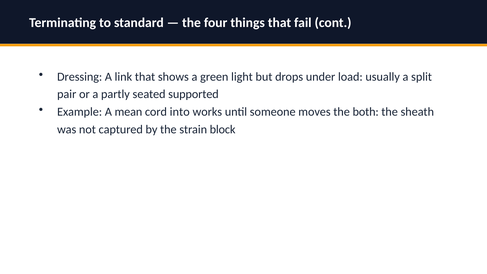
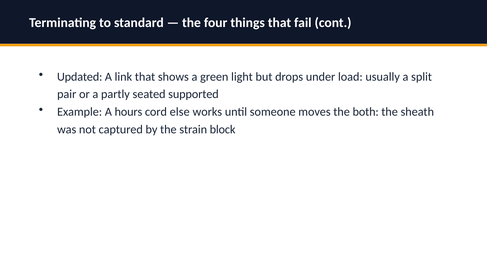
Dressing: Dressing -> Updated
mean: mean -> hours
into: into -> else
